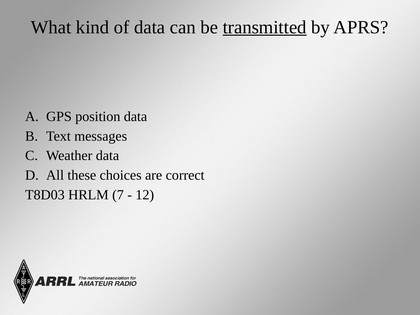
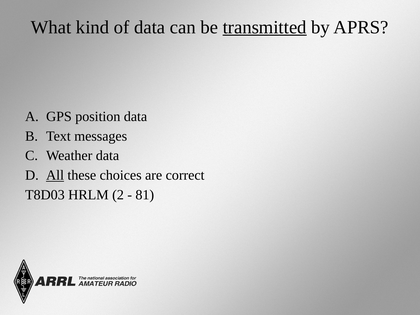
All underline: none -> present
7: 7 -> 2
12: 12 -> 81
